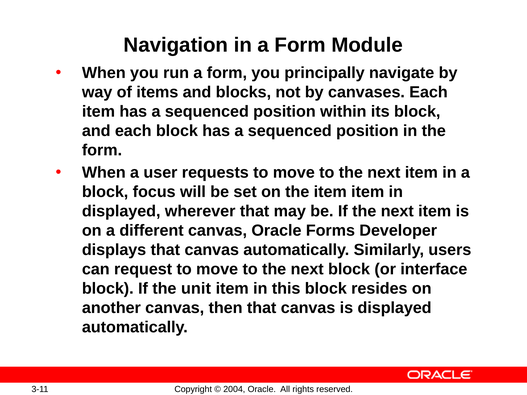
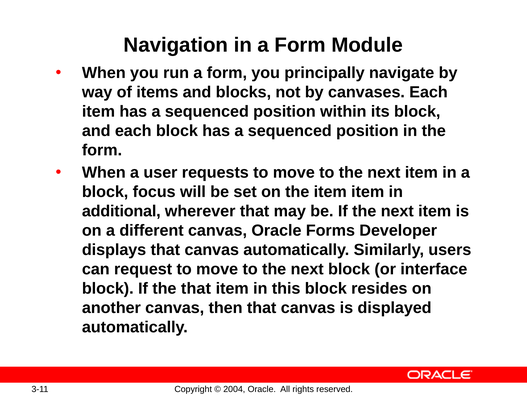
displayed at (121, 211): displayed -> additional
the unit: unit -> that
